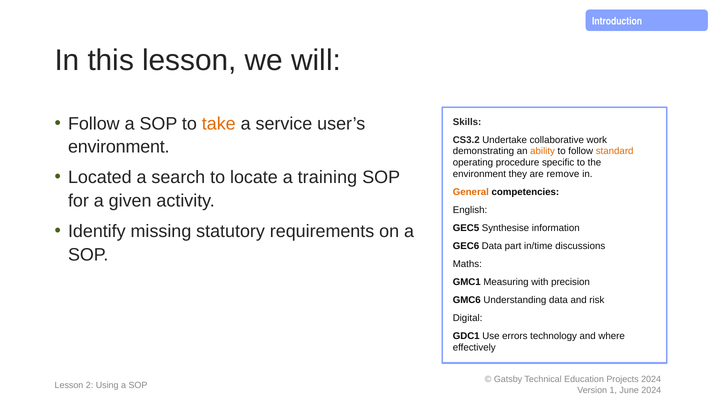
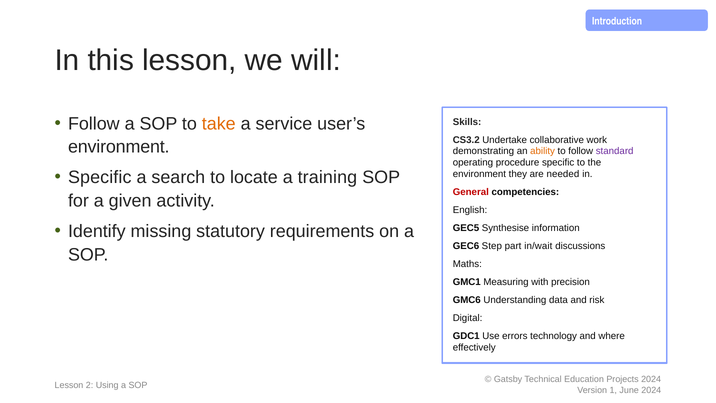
standard colour: orange -> purple
Located at (100, 177): Located -> Specific
remove: remove -> needed
General colour: orange -> red
GEC6 Data: Data -> Step
in/time: in/time -> in/wait
